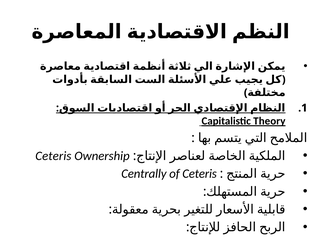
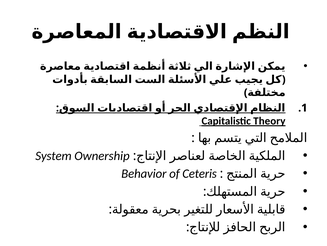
Ceteris at (53, 155): Ceteris -> System
Centrally: Centrally -> Behavior
